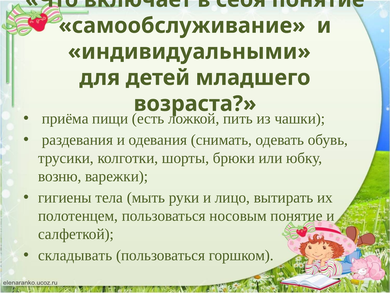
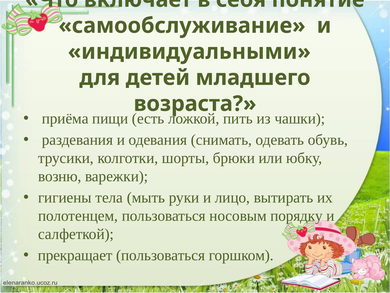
носовым понятие: понятие -> порядку
складывать: складывать -> прекращает
